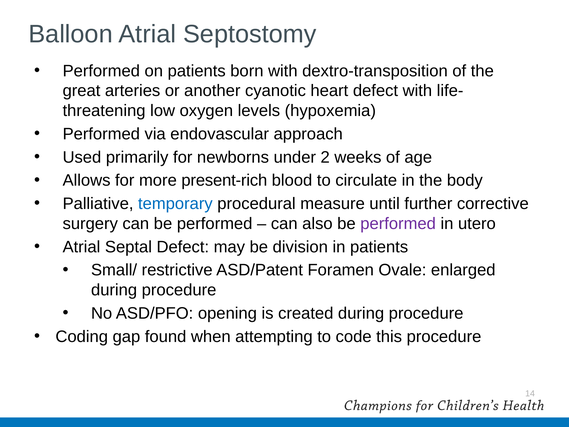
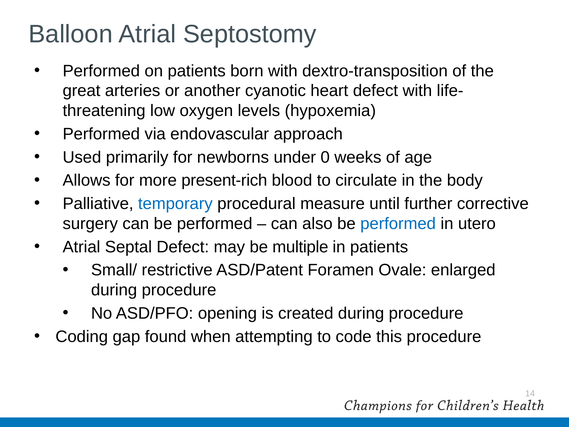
2: 2 -> 0
performed at (398, 224) colour: purple -> blue
division: division -> multiple
